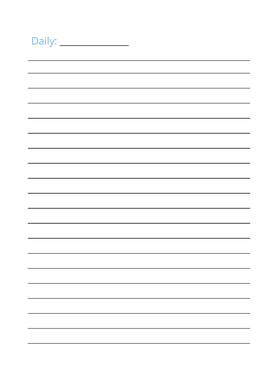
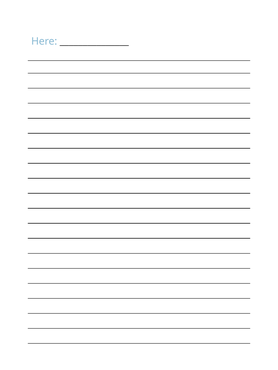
Daily: Daily -> Here
